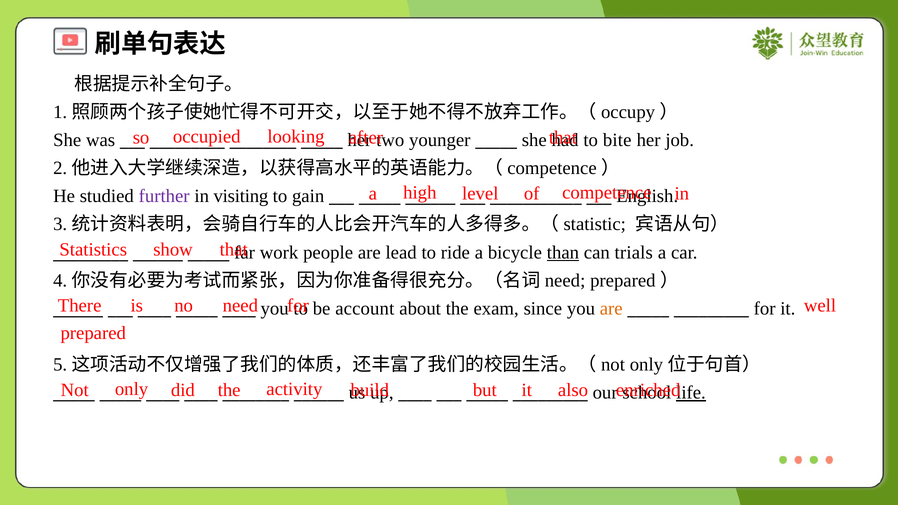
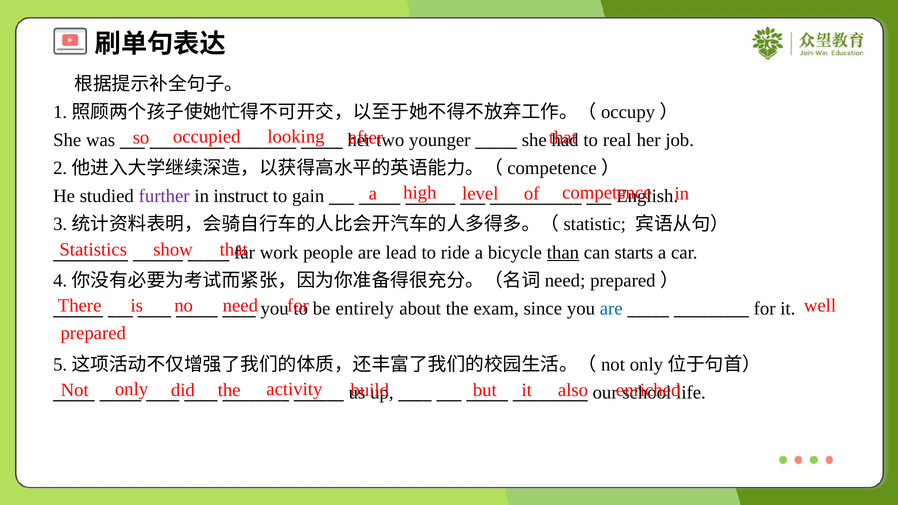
bite: bite -> real
visiting: visiting -> instruct
trials: trials -> starts
account: account -> entirely
are at (611, 309) colour: orange -> blue
life underline: present -> none
